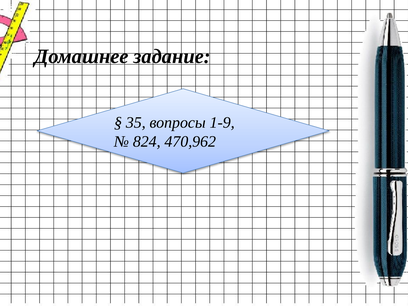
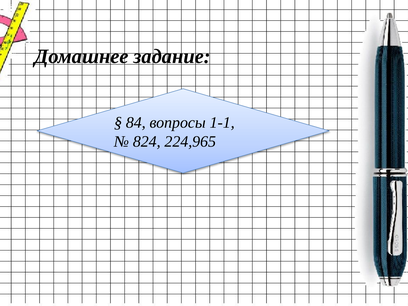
35: 35 -> 84
1-9: 1-9 -> 1-1
470,962: 470,962 -> 224,965
